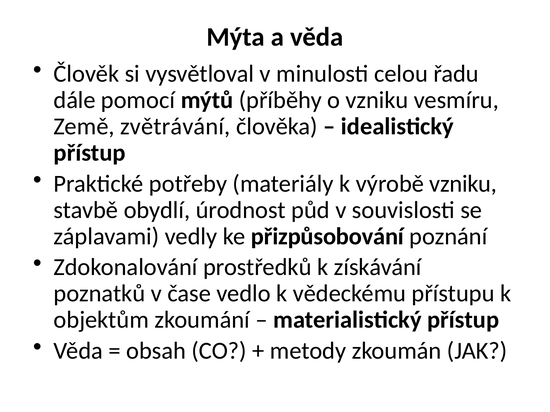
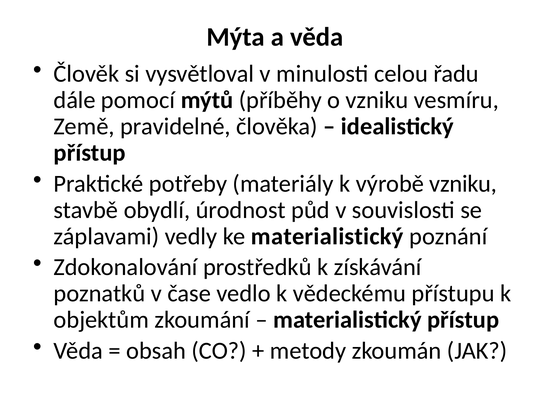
zvětrávání: zvětrávání -> pravidelné
ke přizpůsobování: přizpůsobování -> materialistický
